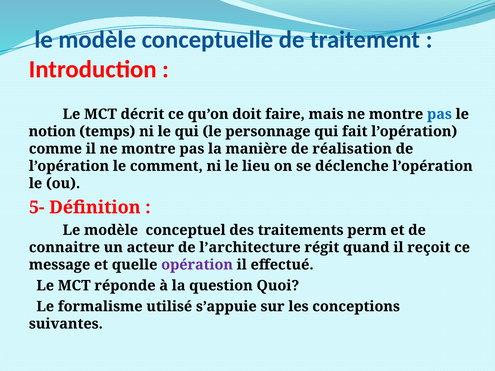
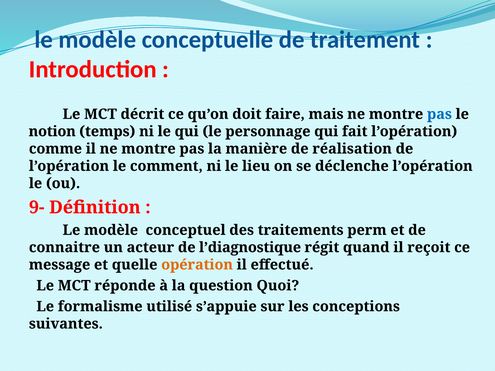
5-: 5- -> 9-
l’architecture: l’architecture -> l’diagnostique
opération colour: purple -> orange
